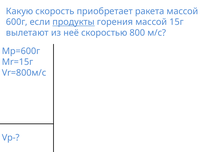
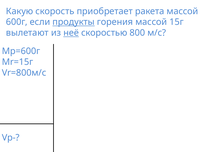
неё underline: none -> present
